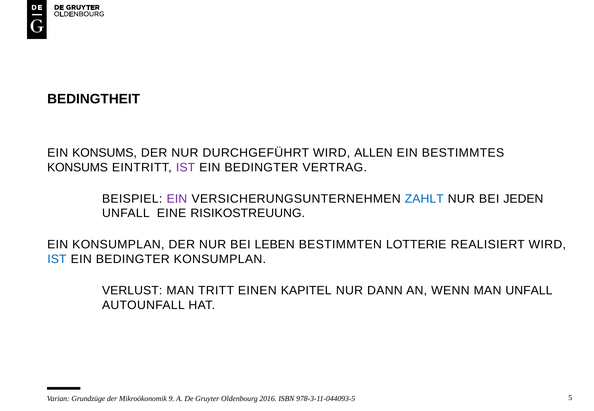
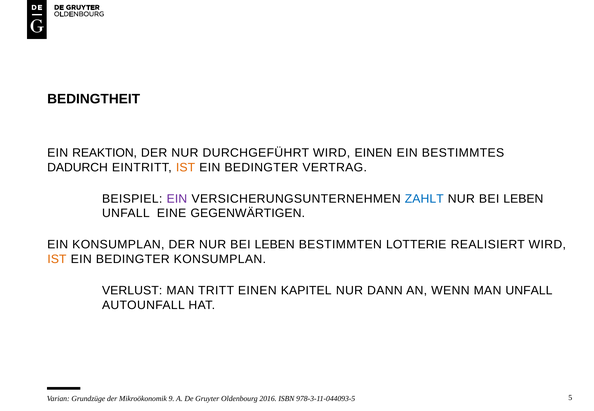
EIN KONSUMS: KONSUMS -> REAKTION
WIRD ALLEN: ALLEN -> EINEN
KONSUMS at (78, 167): KONSUMS -> DADURCH
IST at (186, 167) colour: purple -> orange
JEDEN at (523, 199): JEDEN -> LEBEN
RISIKOSTREUUNG: RISIKOSTREUUNG -> GEGENWÄRTIGEN
IST at (57, 259) colour: blue -> orange
